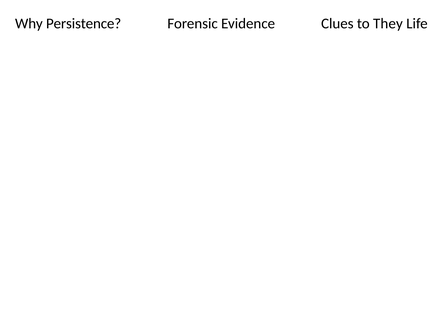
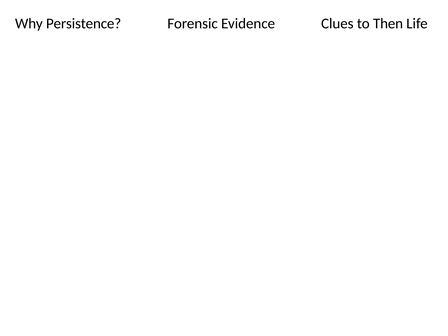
They: They -> Then
